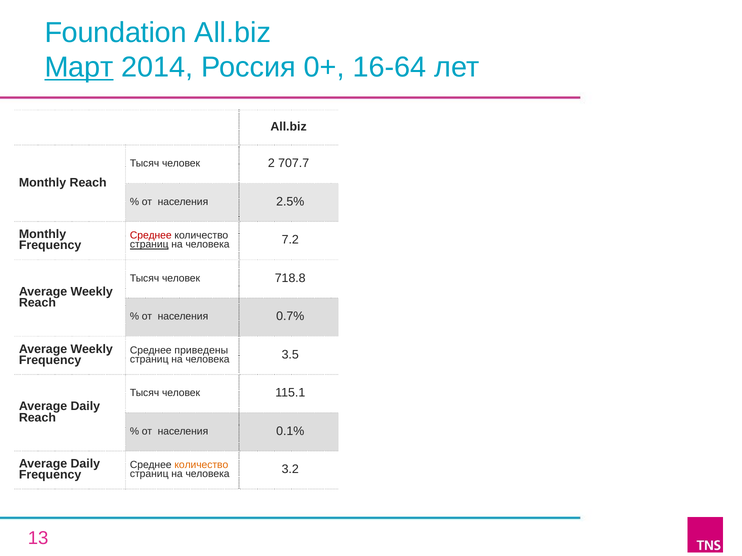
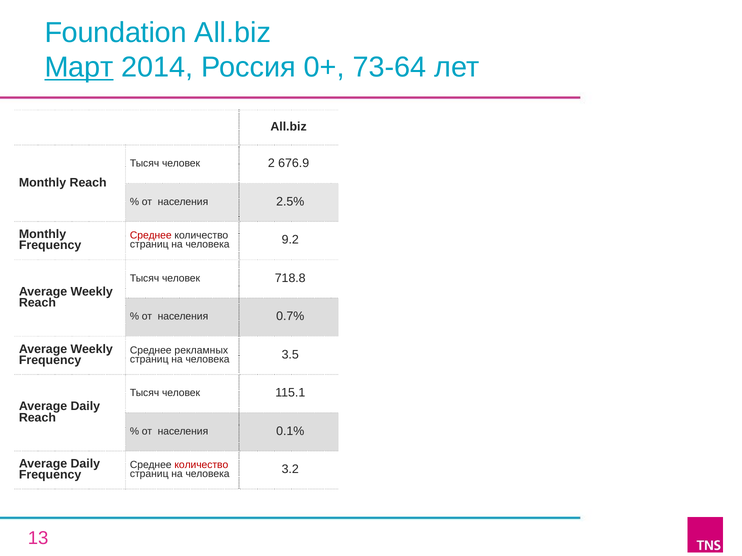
16-64: 16-64 -> 73-64
707.7: 707.7 -> 676.9
страниц at (149, 245) underline: present -> none
7.2: 7.2 -> 9.2
приведены: приведены -> рекламных
количество at (201, 465) colour: orange -> red
